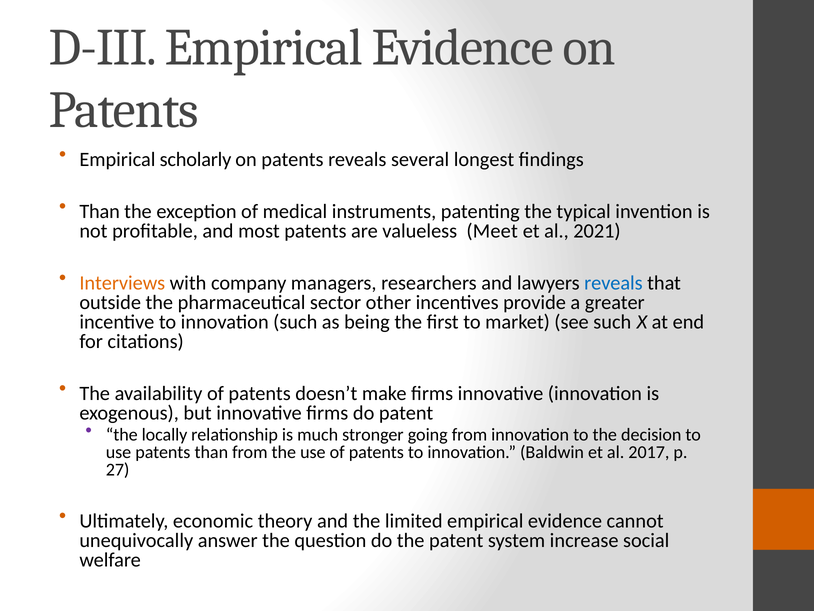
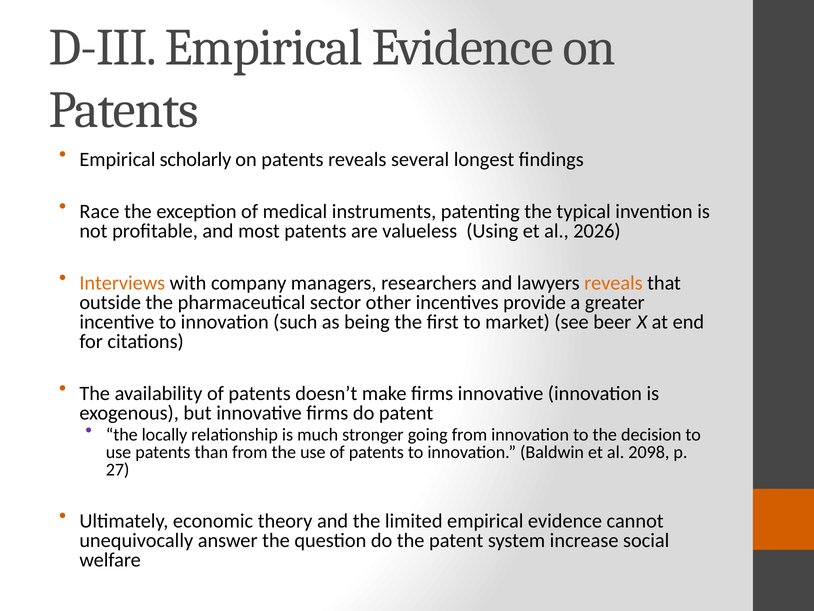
Than at (100, 211): Than -> Race
Meet: Meet -> Using
2021: 2021 -> 2026
reveals at (613, 283) colour: blue -> orange
see such: such -> beer
2017: 2017 -> 2098
